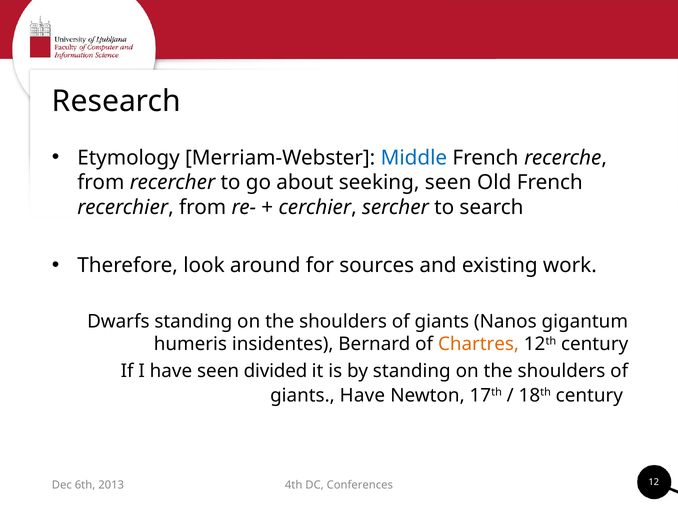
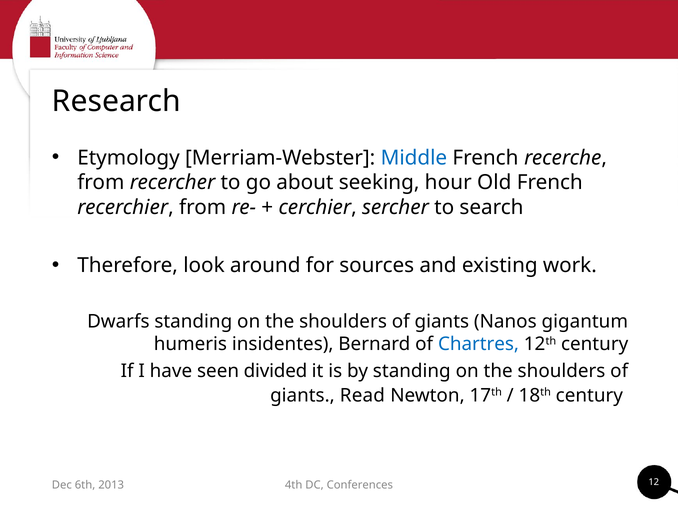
seeking seen: seen -> hour
Chartres colour: orange -> blue
giants Have: Have -> Read
